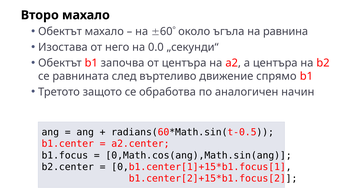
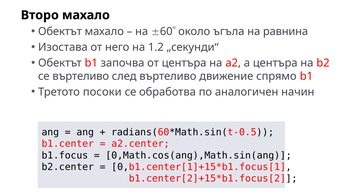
0.0: 0.0 -> 1.2
се равнината: равнината -> въртеливо
защото: защото -> посоки
